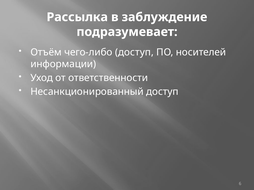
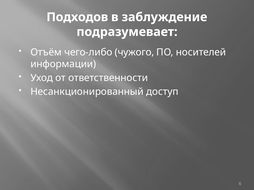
Рассылка: Рассылка -> Подходов
чего-либо доступ: доступ -> чужого
